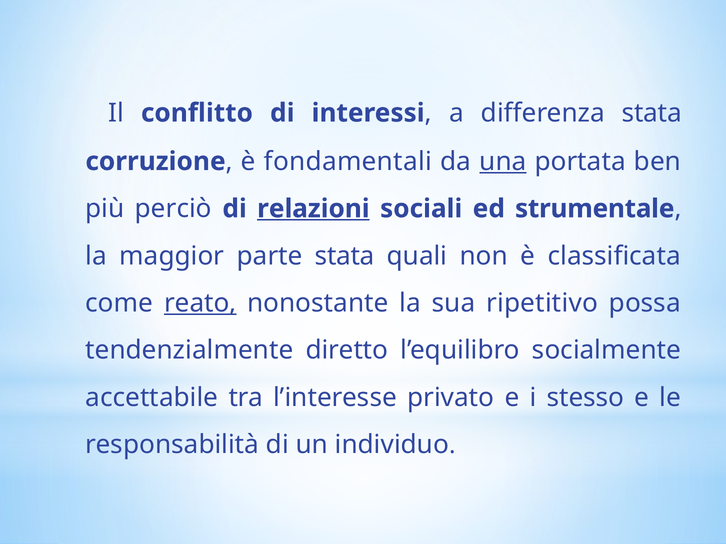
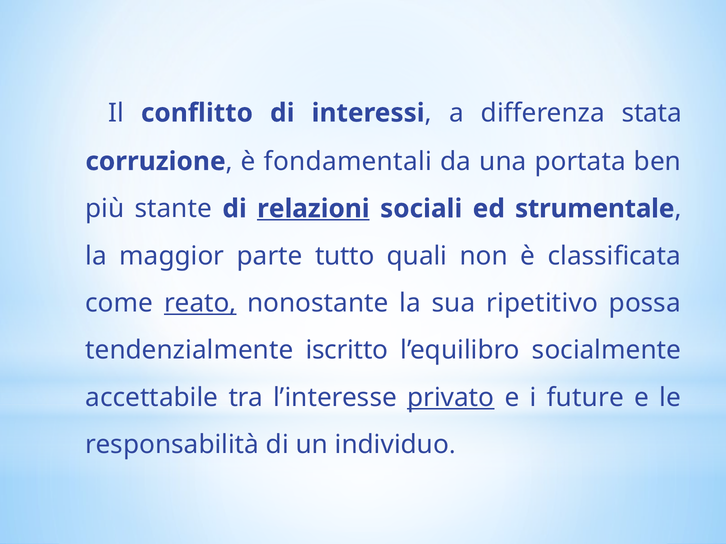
una underline: present -> none
perciò: perciò -> stante
parte stata: stata -> tutto
diretto: diretto -> iscritto
privato underline: none -> present
stesso: stesso -> future
